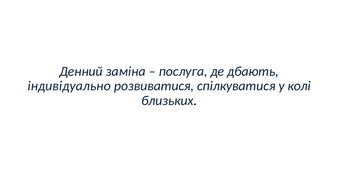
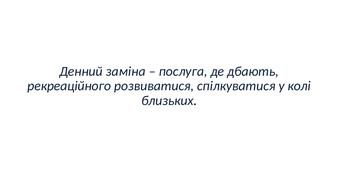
індивідуально: індивідуально -> рекреаційного
